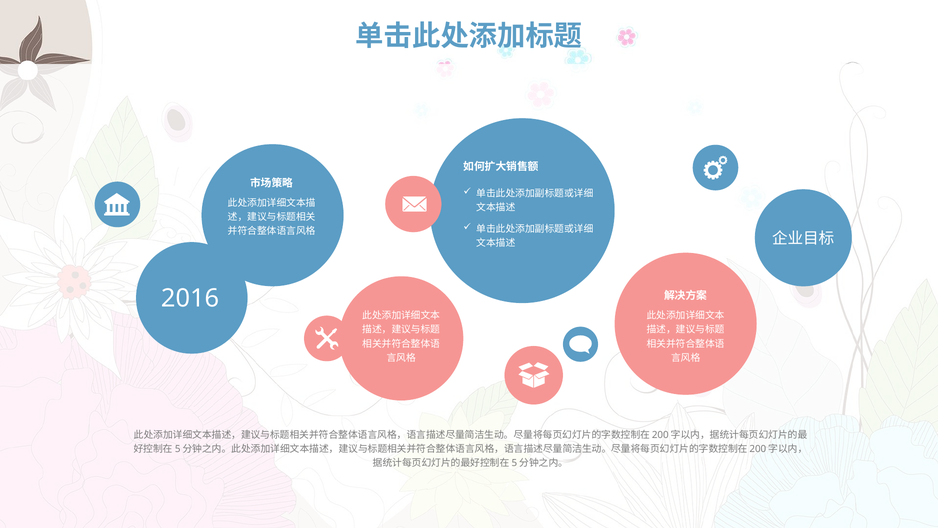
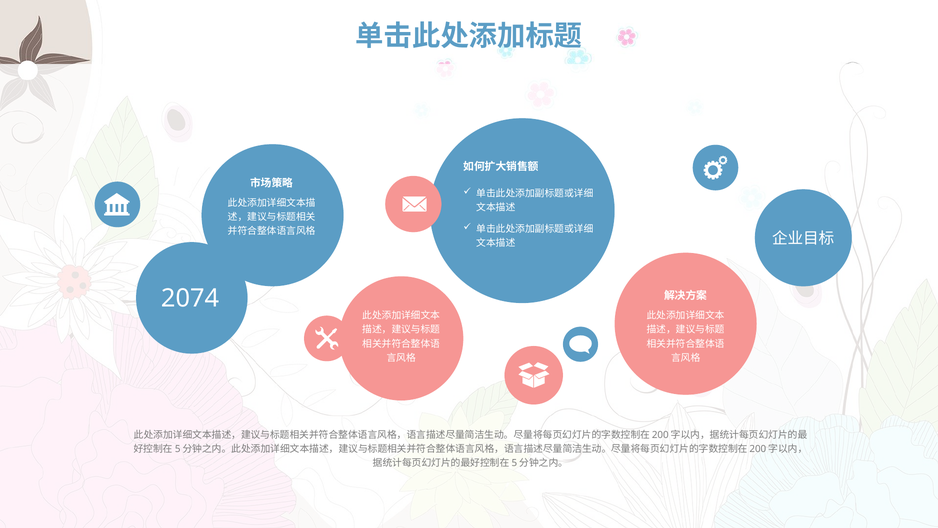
2016: 2016 -> 2074
